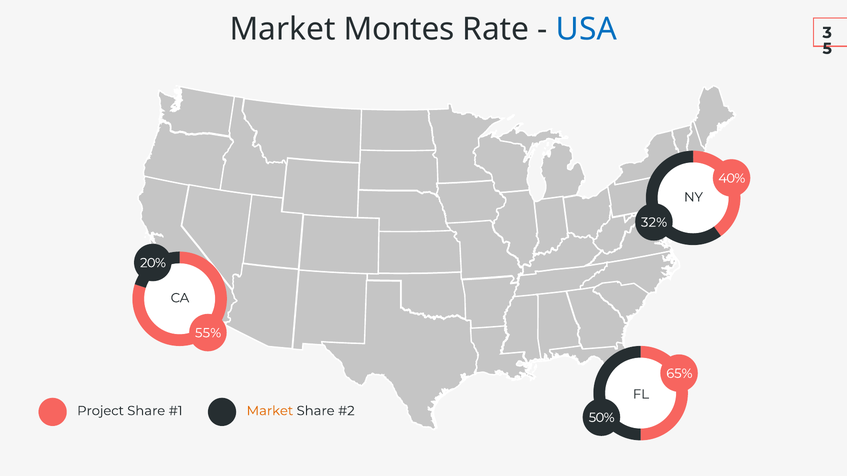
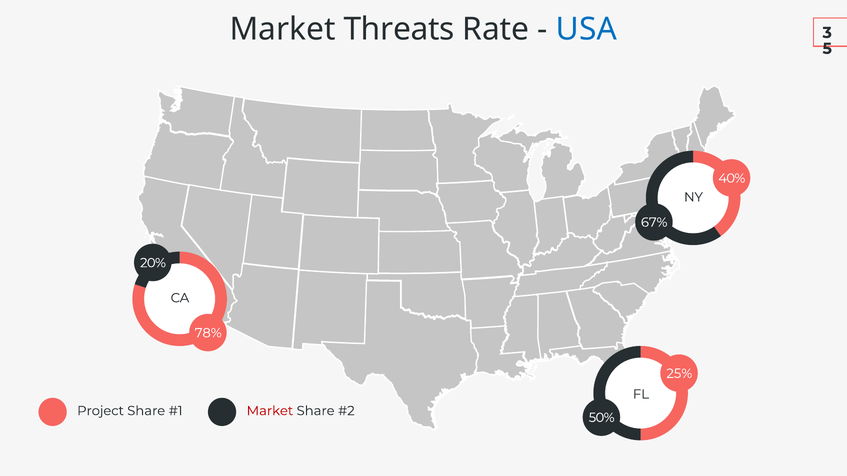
Montes: Montes -> Threats
32%: 32% -> 67%
55%: 55% -> 78%
65%: 65% -> 25%
Market at (270, 411) colour: orange -> red
